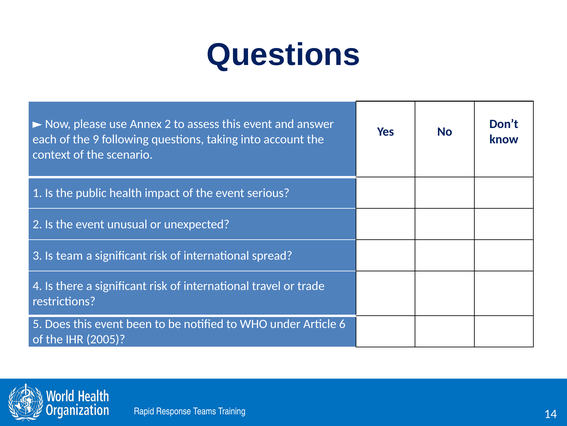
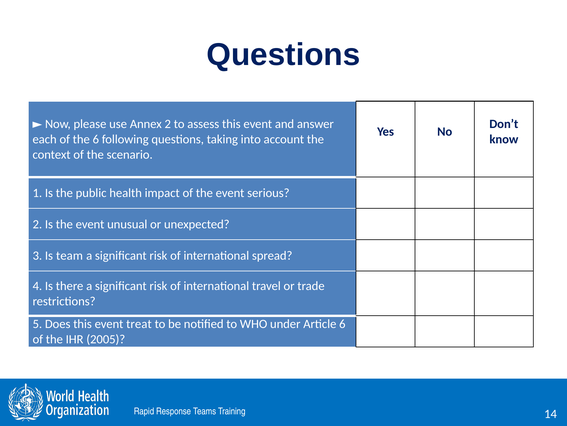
the 9: 9 -> 6
been: been -> treat
